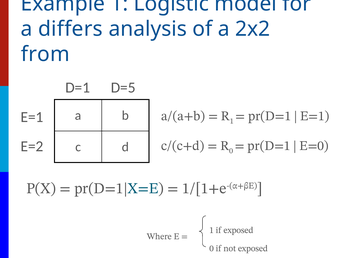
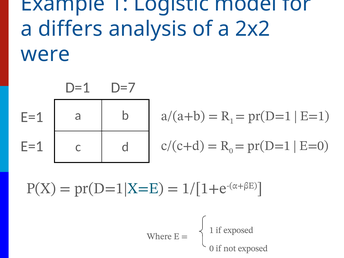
from: from -> were
D=5: D=5 -> D=7
E=2 at (32, 146): E=2 -> E=1
